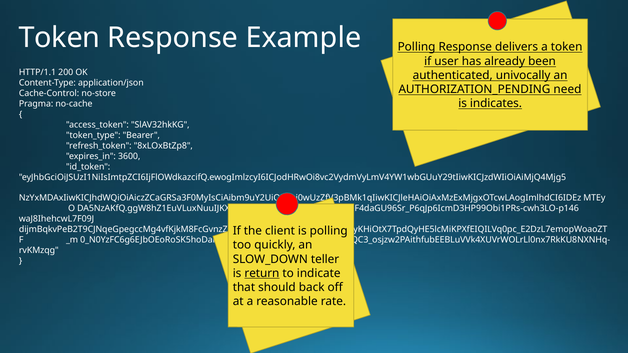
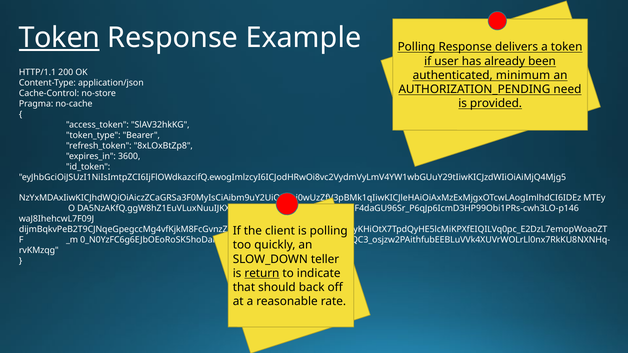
Token at (59, 38) underline: none -> present
univocally: univocally -> minimum
indicates: indicates -> provided
